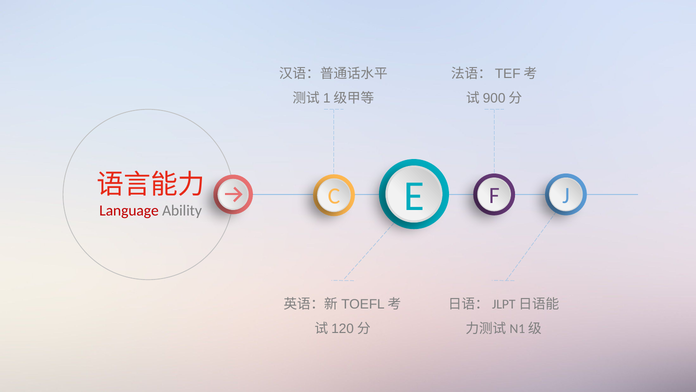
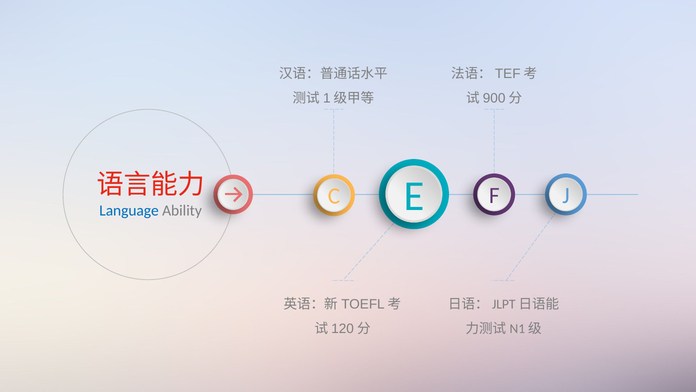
Language colour: red -> blue
